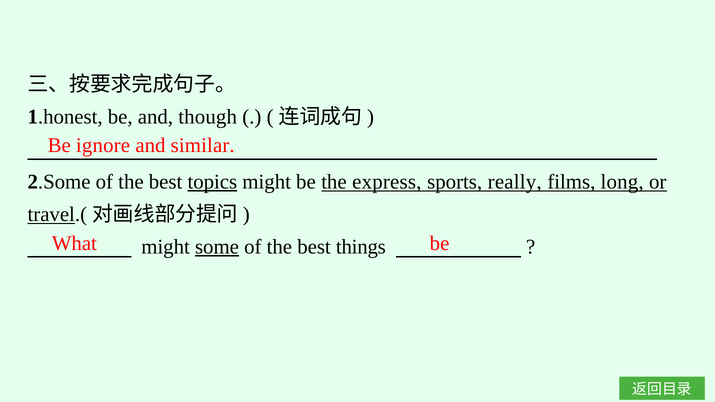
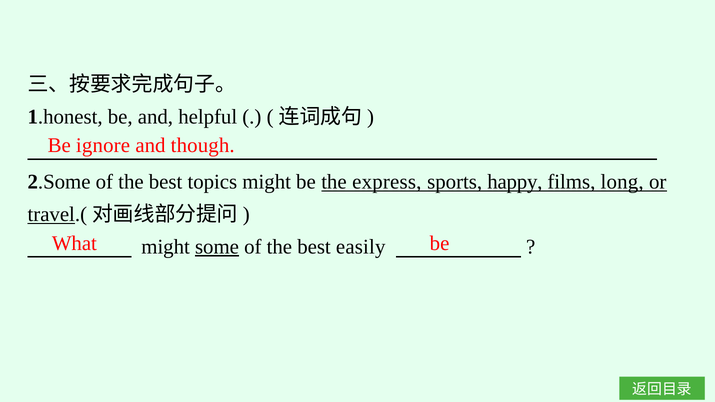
though: though -> helpful
similar: similar -> though
topics underline: present -> none
really: really -> happy
things: things -> easily
